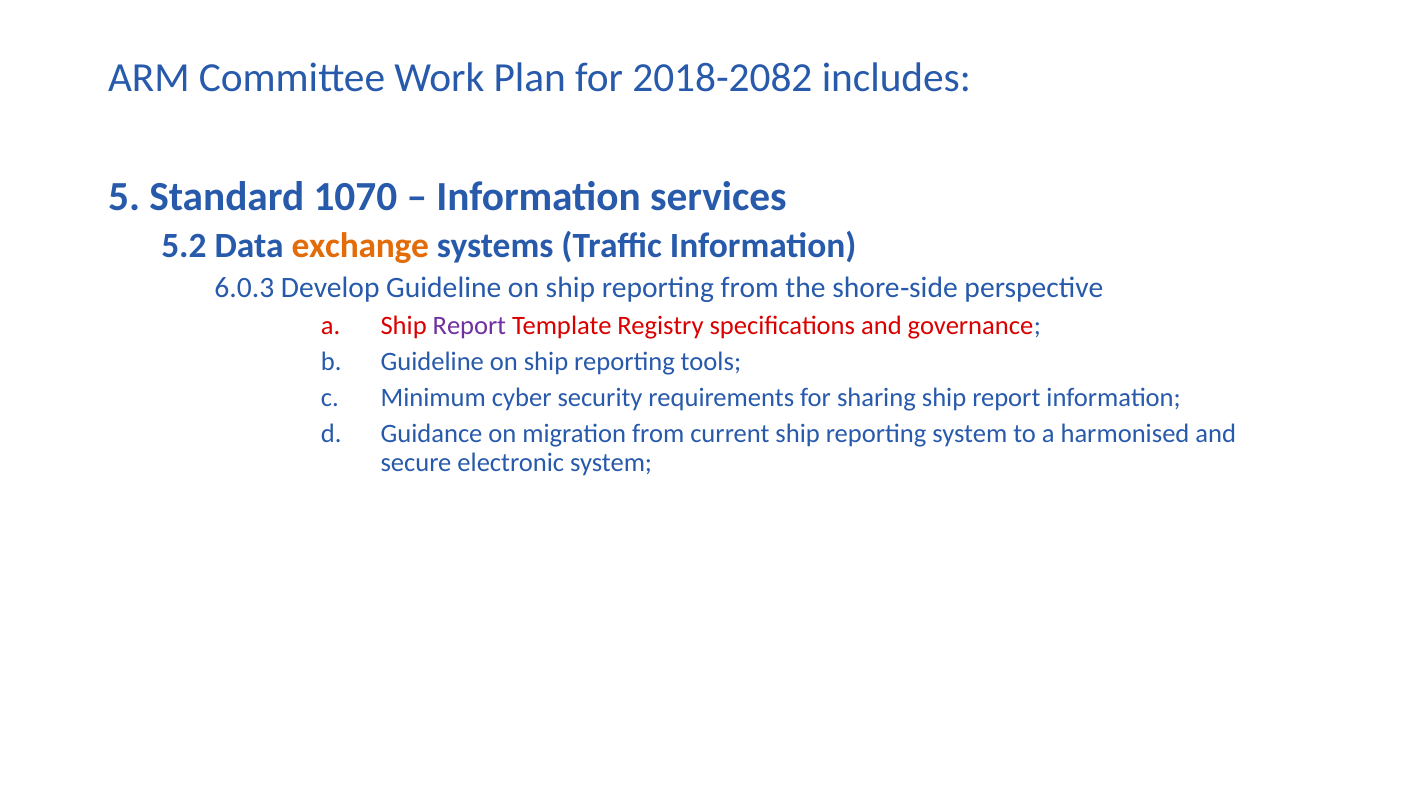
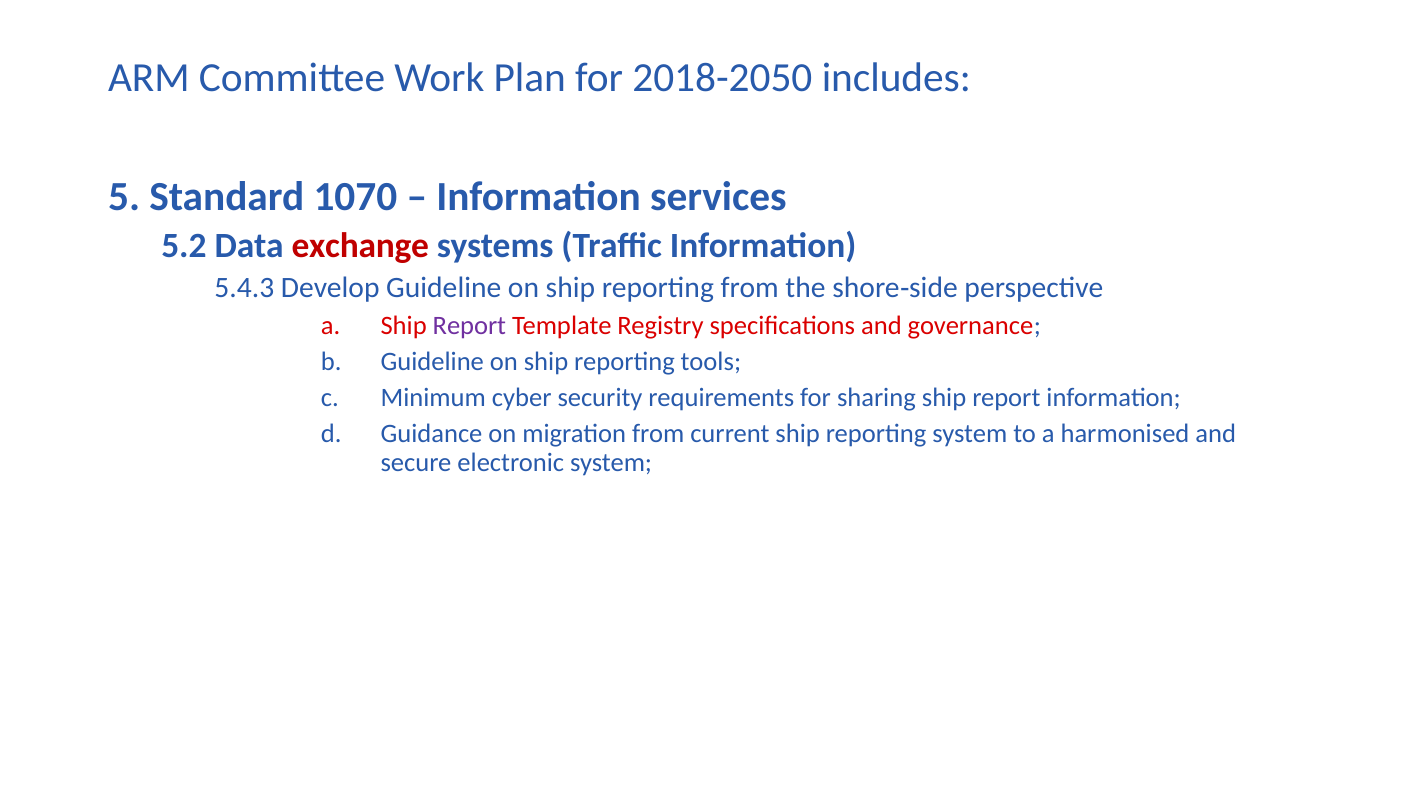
2018-2082: 2018-2082 -> 2018-2050
exchange colour: orange -> red
6.0.3: 6.0.3 -> 5.4.3
